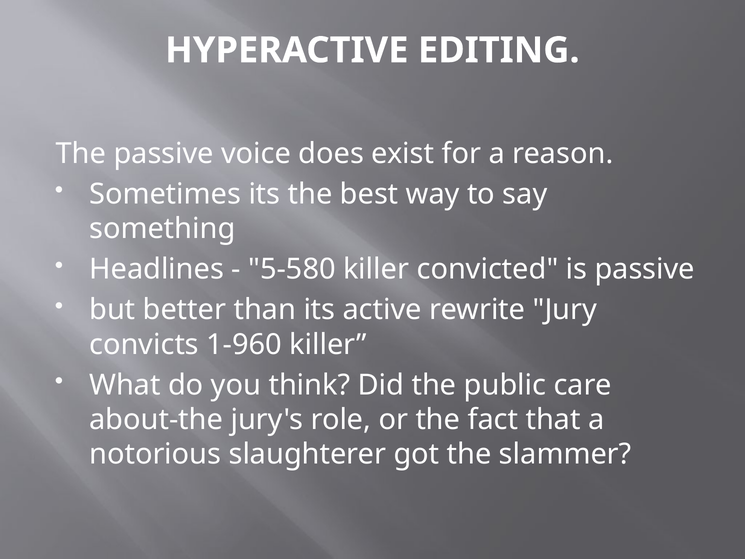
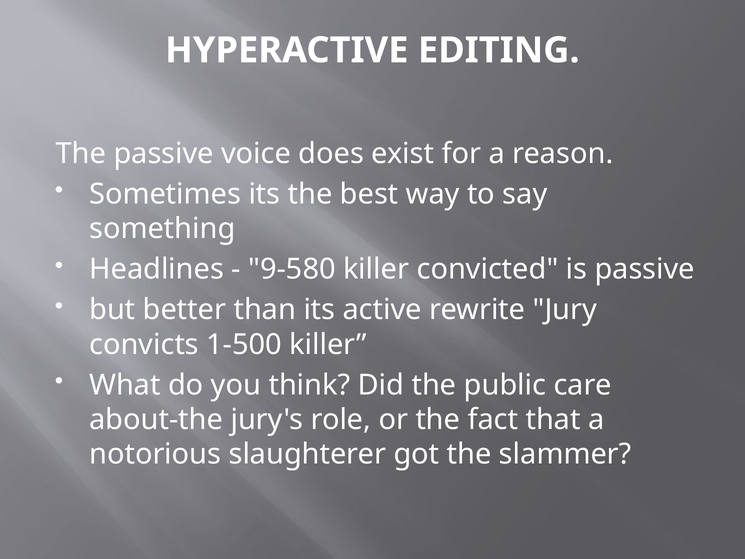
5-580: 5-580 -> 9-580
1-960: 1-960 -> 1-500
